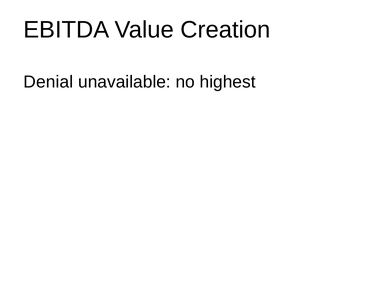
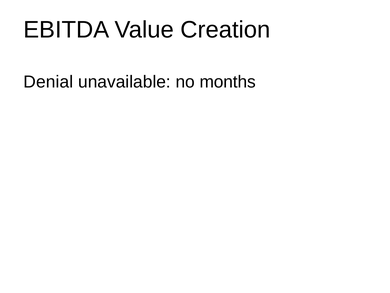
highest: highest -> months
